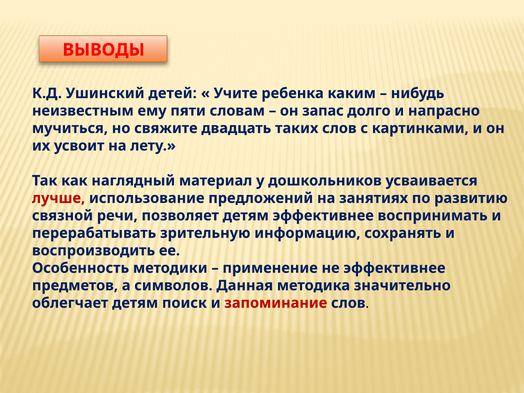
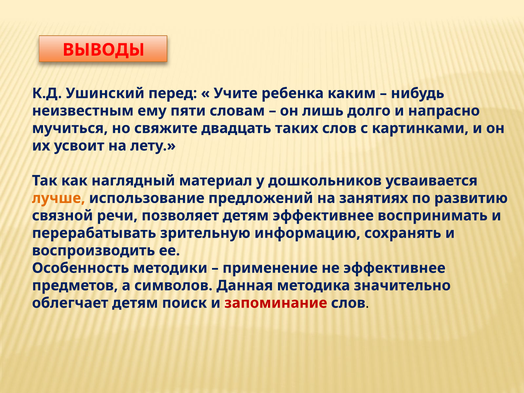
детей: детей -> перед
запас: запас -> лишь
лучше colour: red -> orange
